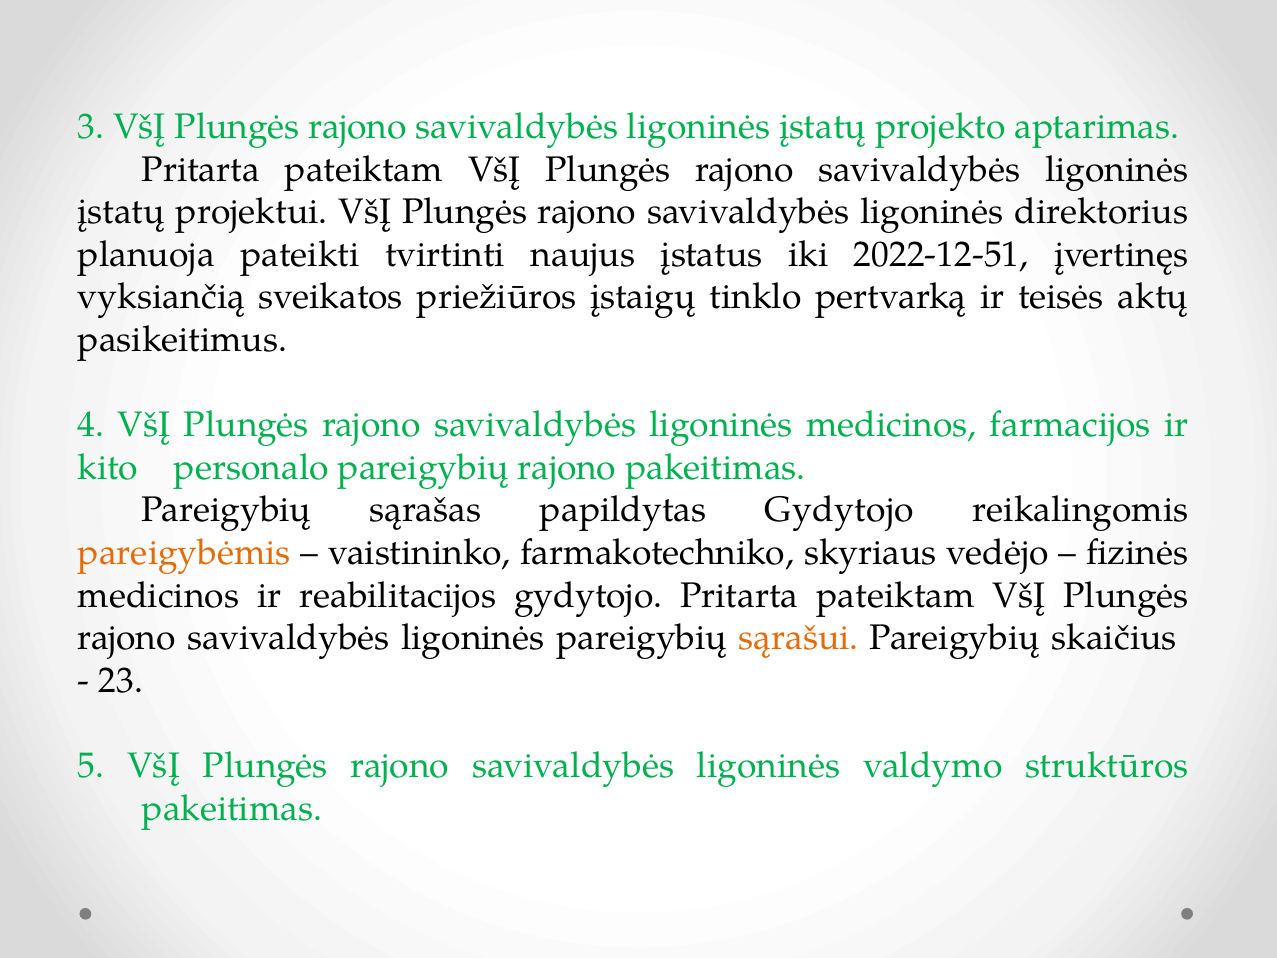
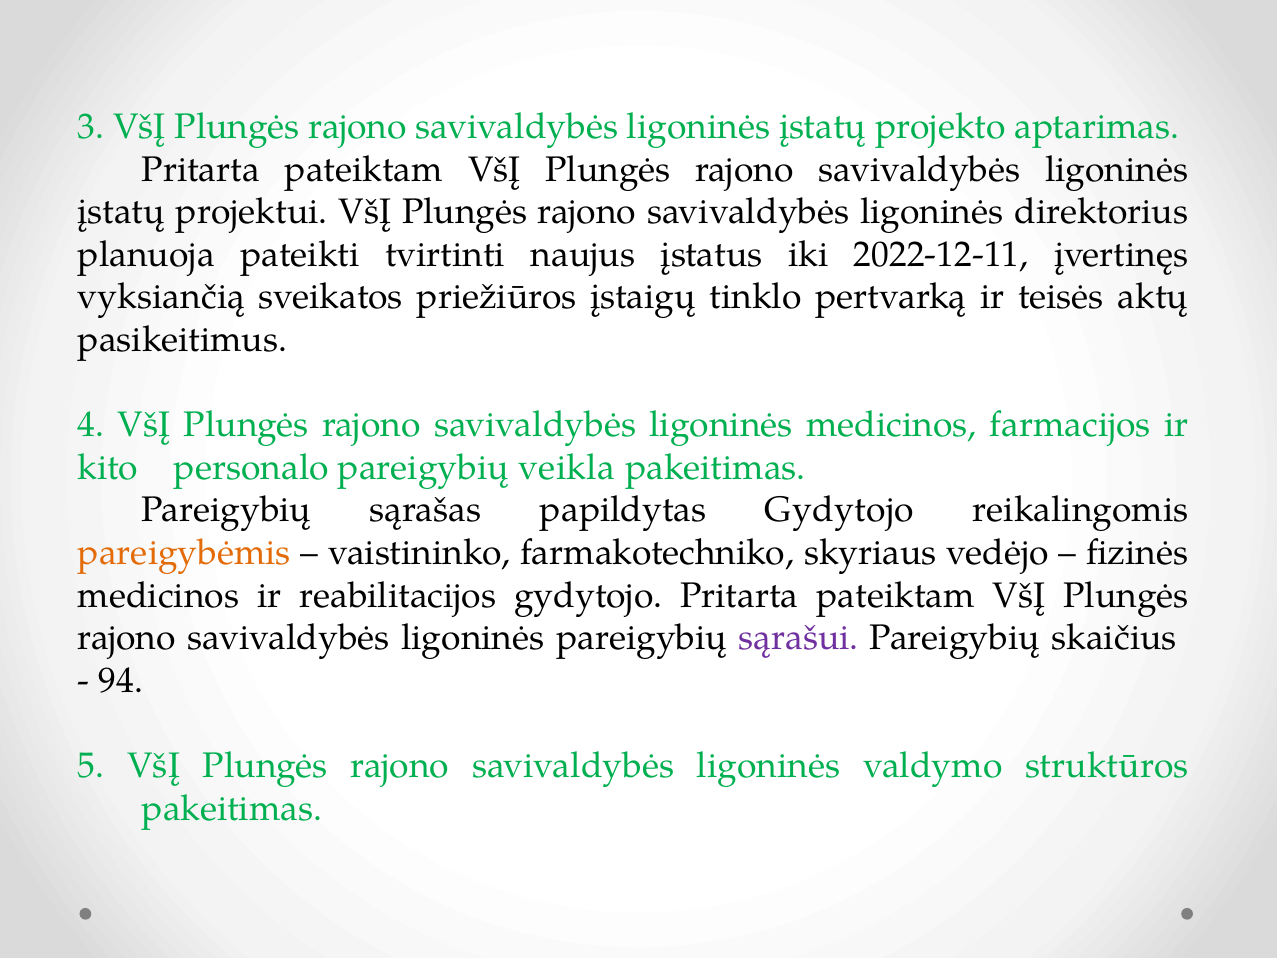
2022-12-51: 2022-12-51 -> 2022-12-11
pareigybių rajono: rajono -> veikla
sąrašui colour: orange -> purple
23: 23 -> 94
